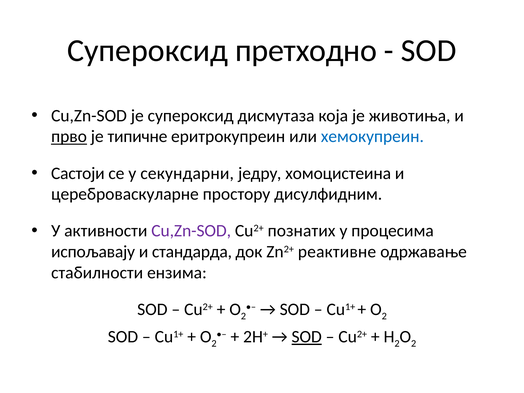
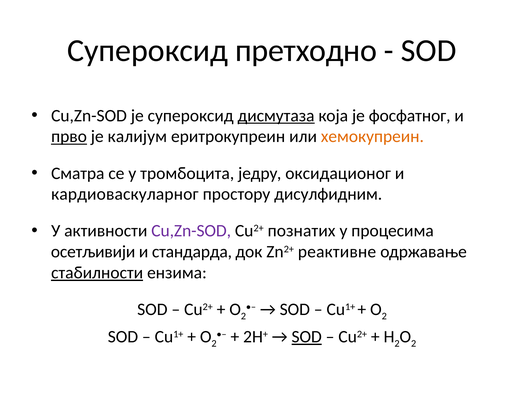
дисмутаза underline: none -> present
животиња: животиња -> фосфатног
типичне: типичне -> калијум
хемокупреин colour: blue -> orange
Састоји: Састоји -> Сматра
секундарни: секундарни -> тромбоцита
хомоцистеина: хомоцистеина -> оксидационог
цереброваскуларне: цереброваскуларне -> кардиоваскуларног
испољавају: испољавају -> осетљивији
стабилности underline: none -> present
